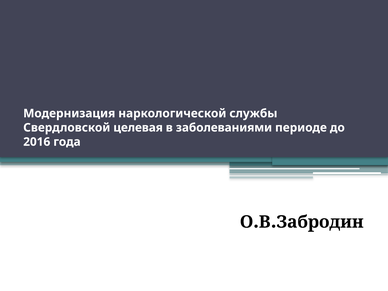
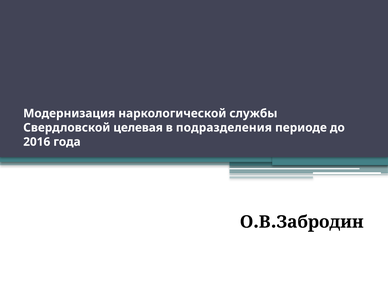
заболеваниями: заболеваниями -> подразделения
